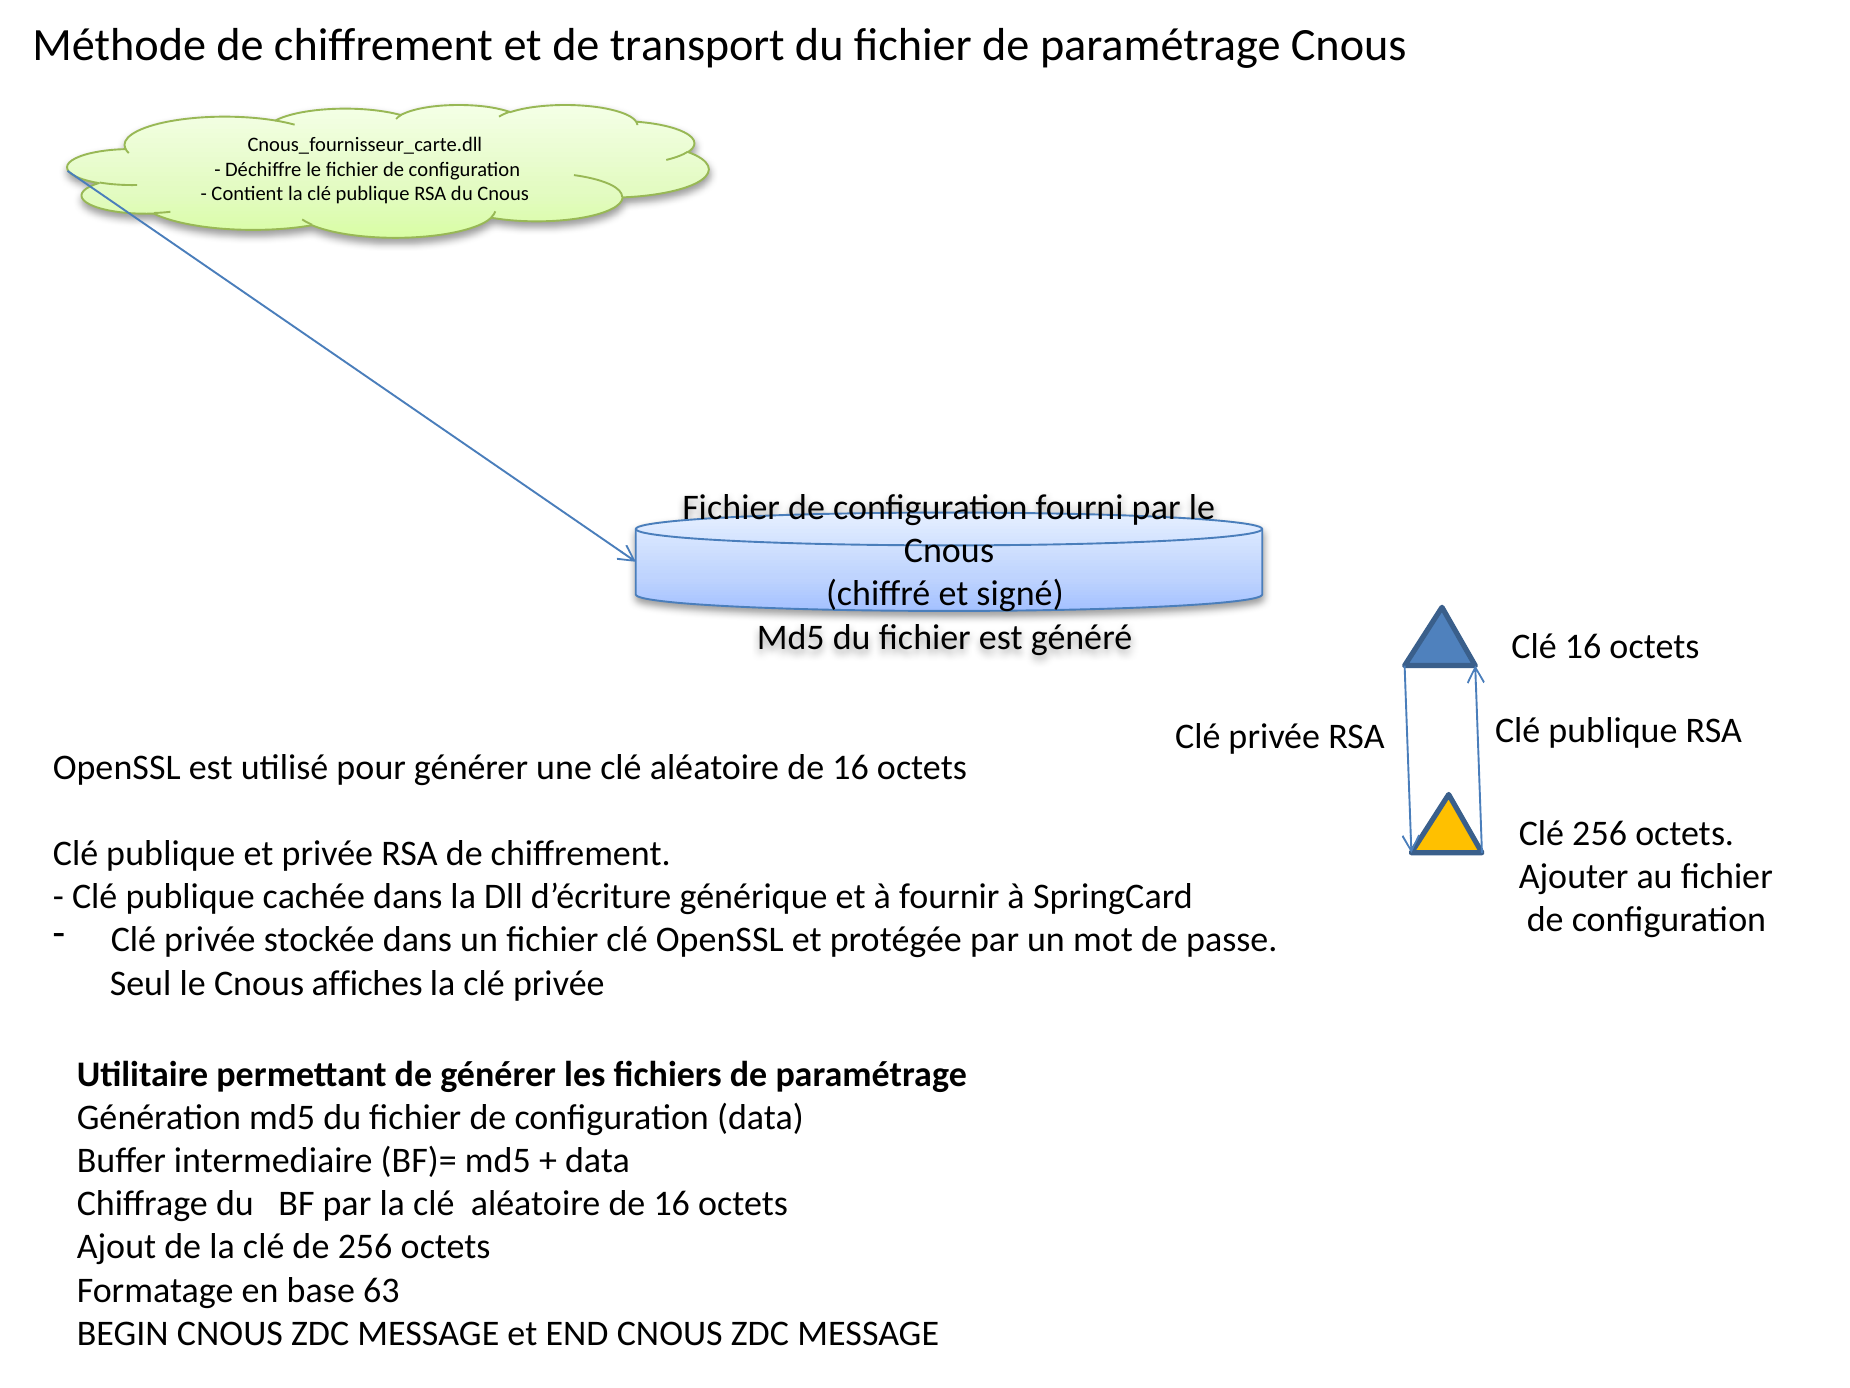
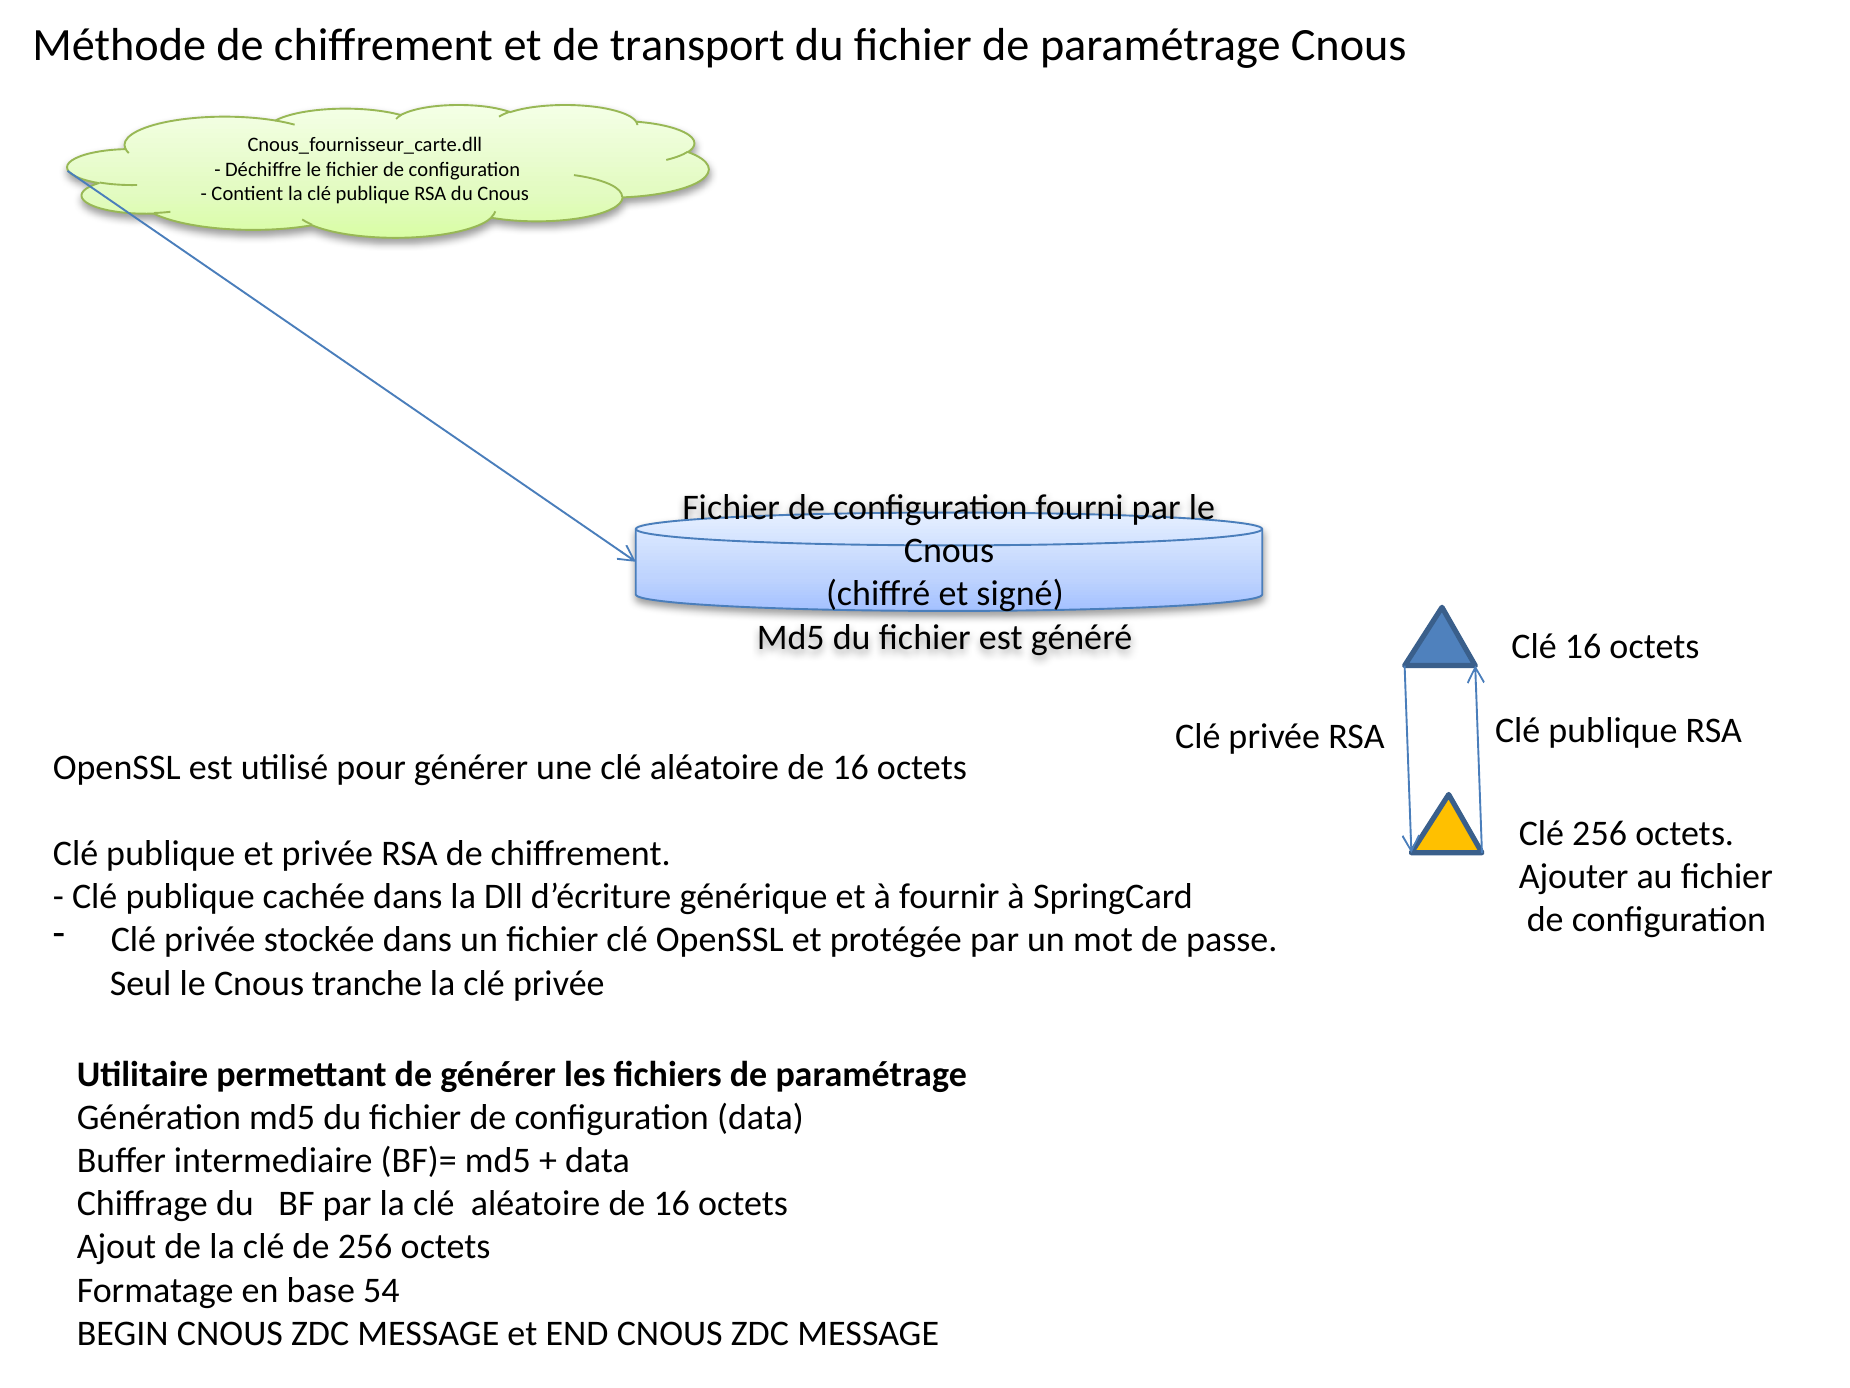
affiches: affiches -> tranche
63: 63 -> 54
